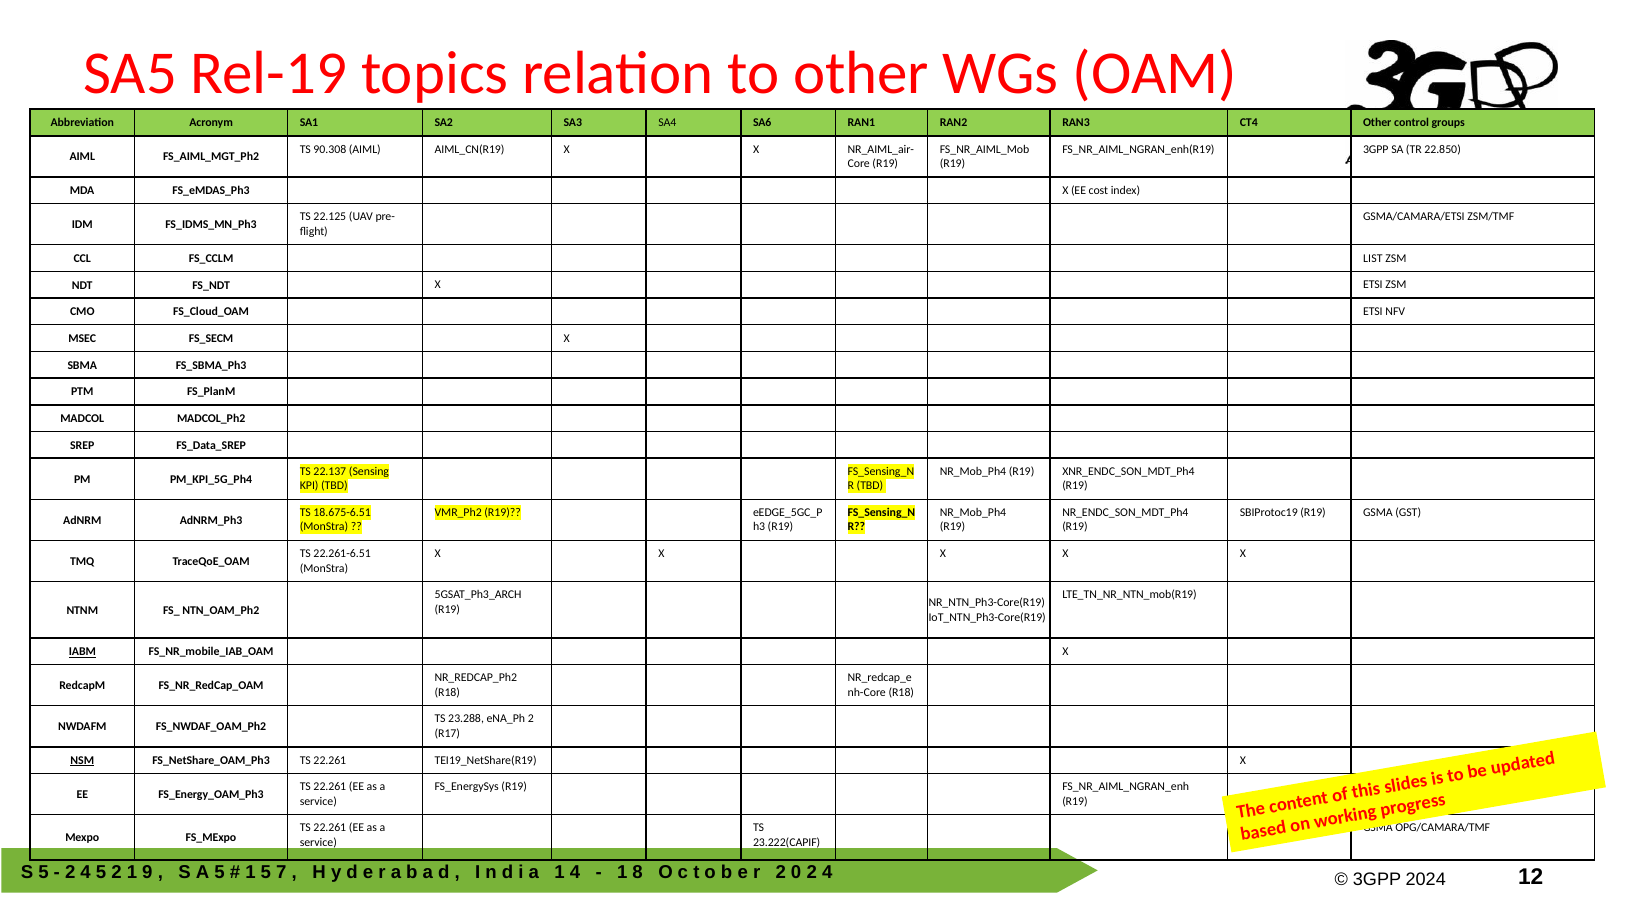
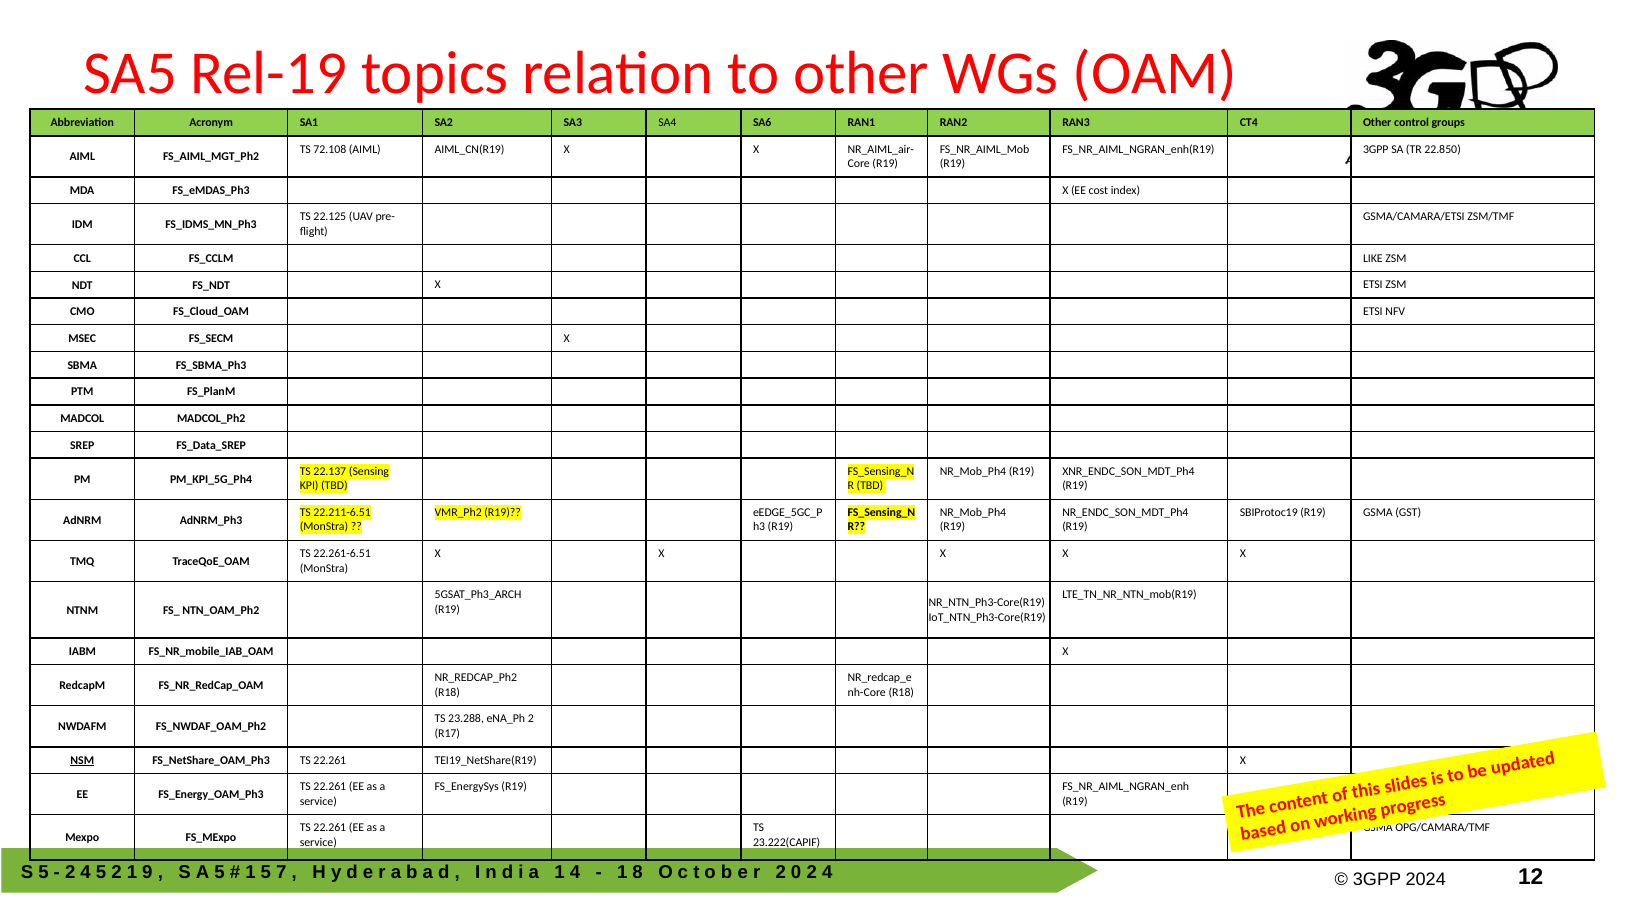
90.308: 90.308 -> 72.108
LIST: LIST -> LIKE
18.675-6.51: 18.675-6.51 -> 22.211-6.51
IABM underline: present -> none
